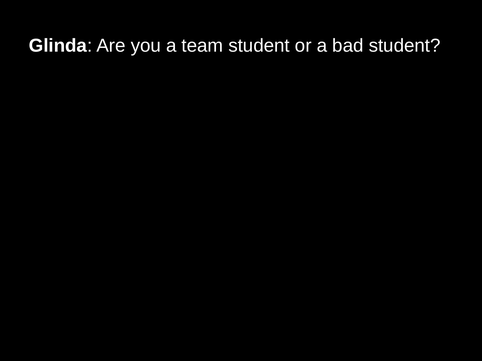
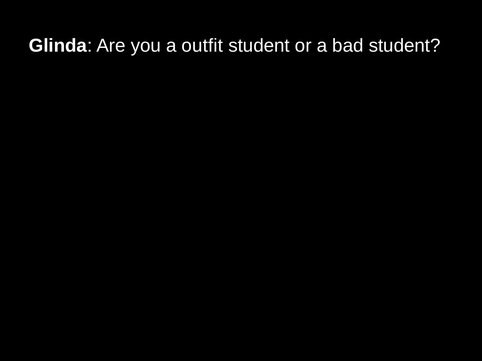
team: team -> outfit
